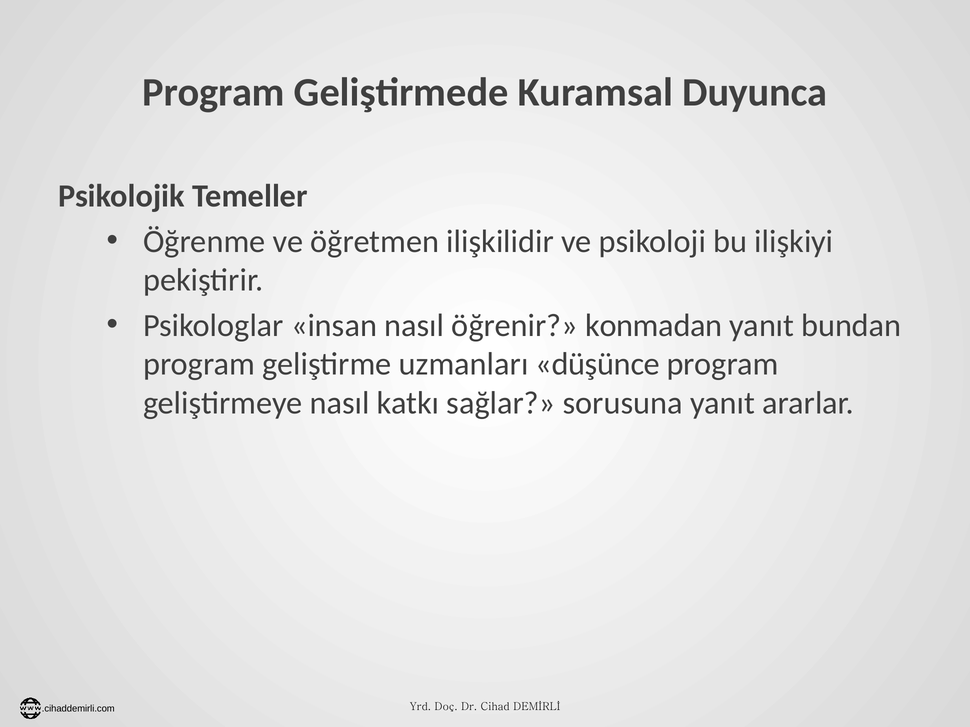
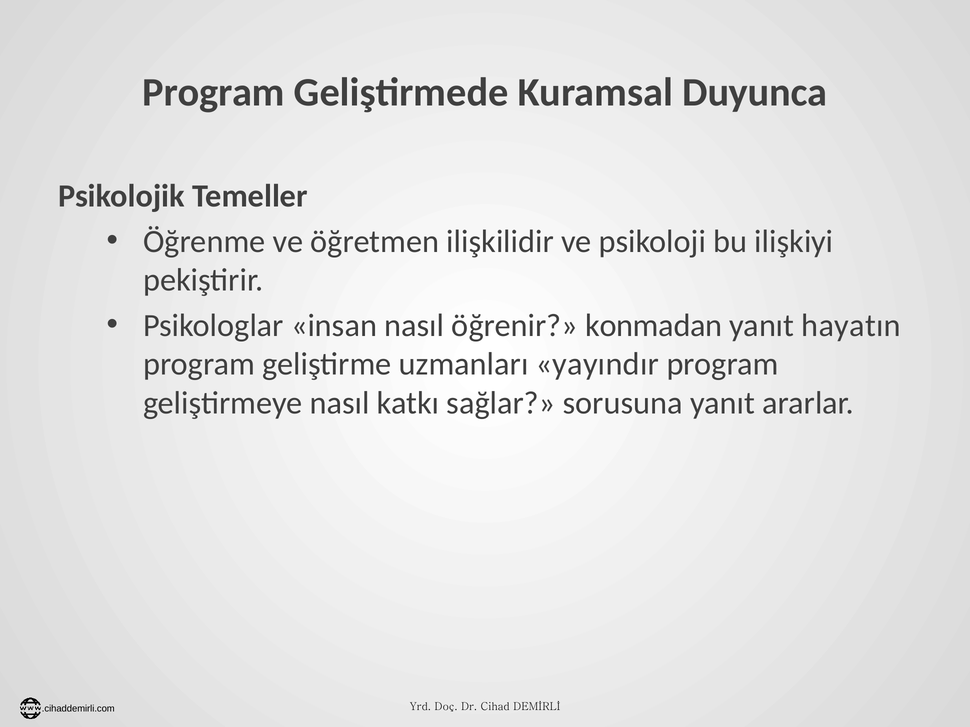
bundan: bundan -> hayatın
düşünce: düşünce -> yayındır
